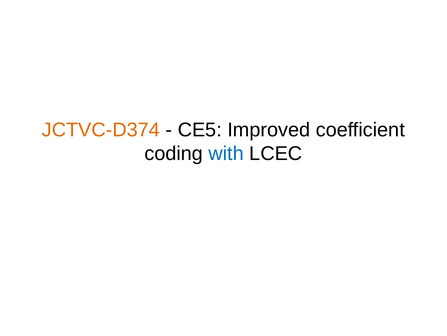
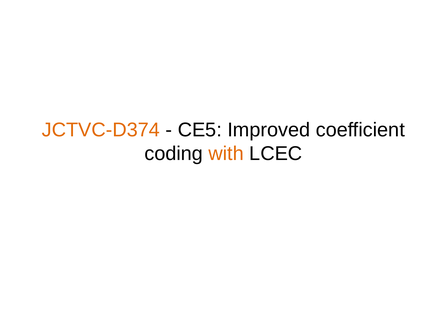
with colour: blue -> orange
